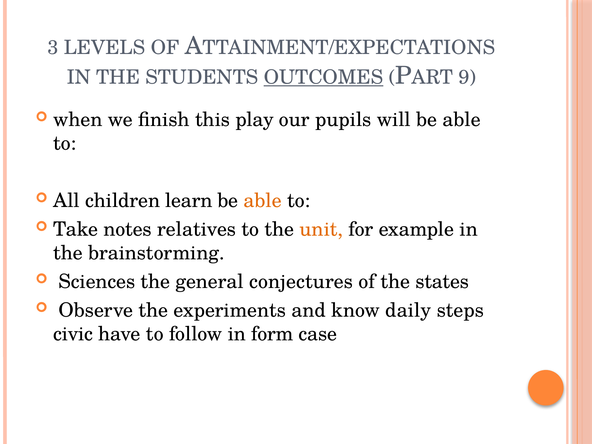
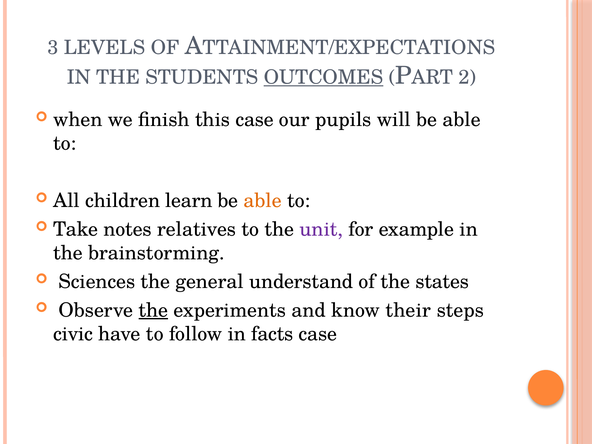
9: 9 -> 2
this play: play -> case
unit colour: orange -> purple
conjectures: conjectures -> understand
the at (153, 310) underline: none -> present
daily: daily -> their
form: form -> facts
